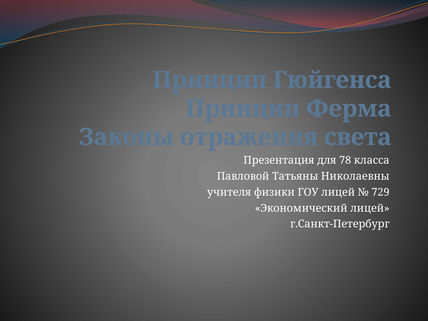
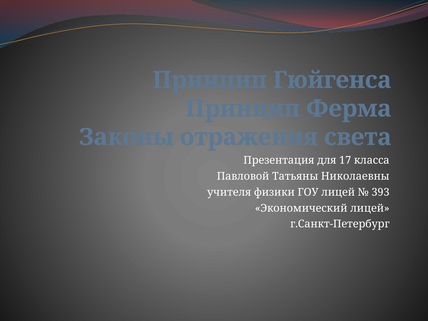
78: 78 -> 17
729: 729 -> 393
